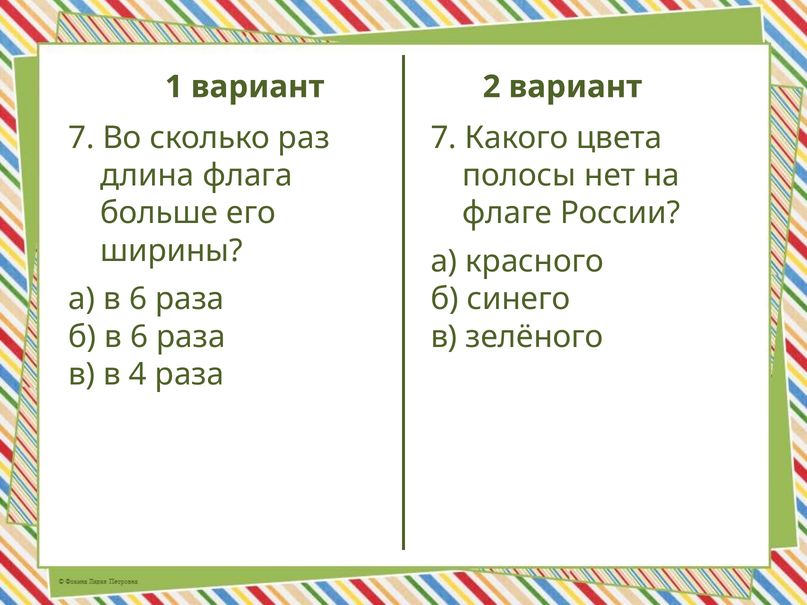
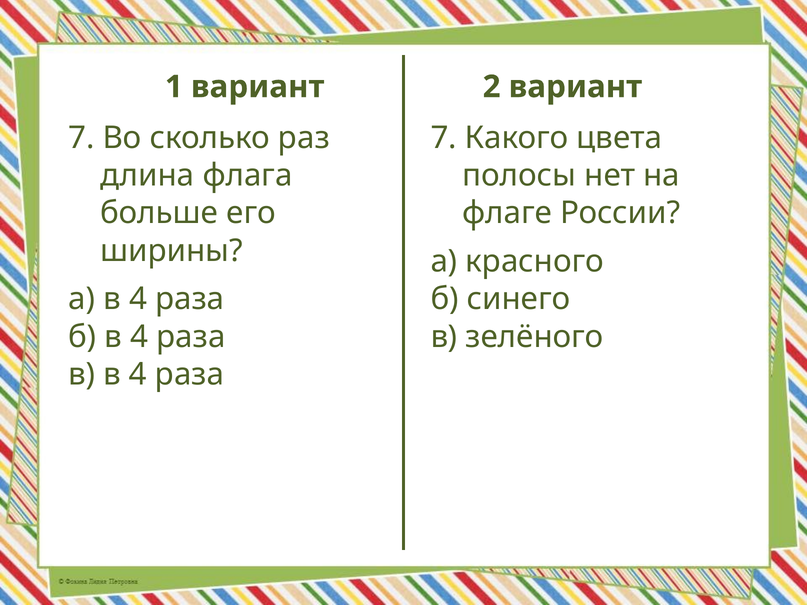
а в 6: 6 -> 4
б в 6: 6 -> 4
